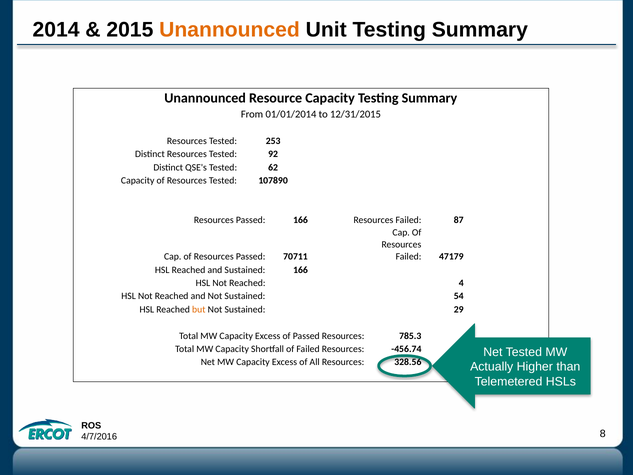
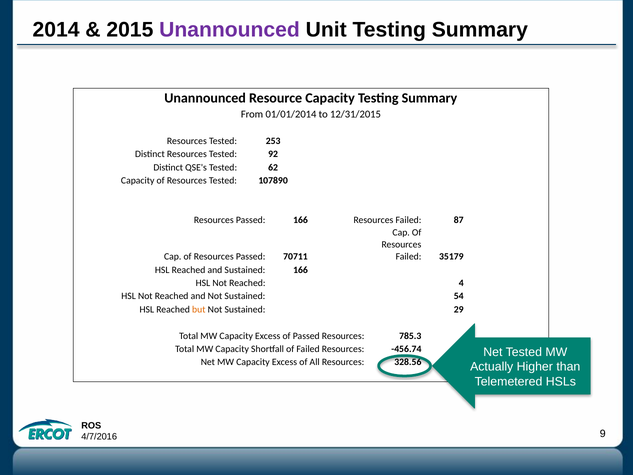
Unannounced at (230, 30) colour: orange -> purple
47179: 47179 -> 35179
8: 8 -> 9
